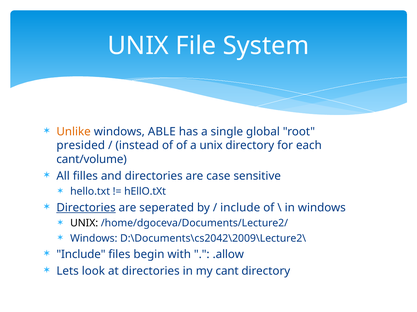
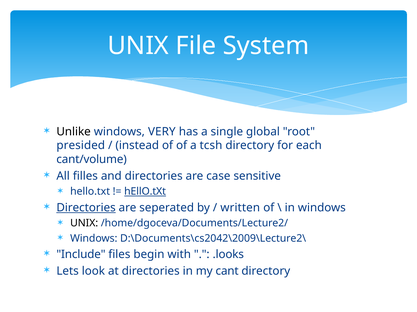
Unlike colour: orange -> black
ABLE: ABLE -> VERY
a unix: unix -> tcsh
hEllO.tXt at (145, 192) underline: none -> present
include at (240, 208): include -> written
.allow: .allow -> .looks
